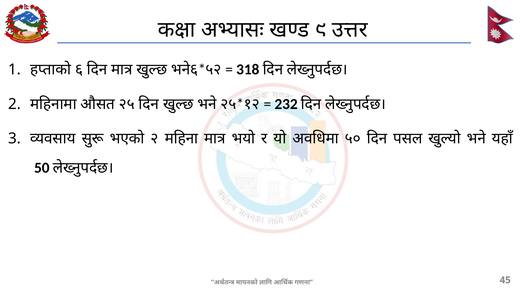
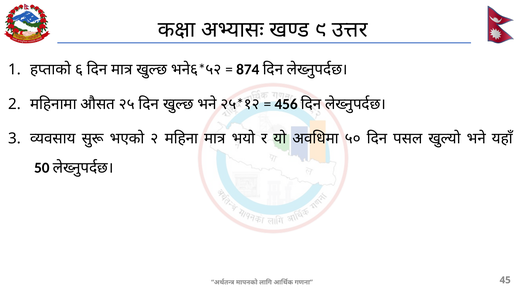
318: 318 -> 874
232: 232 -> 456
